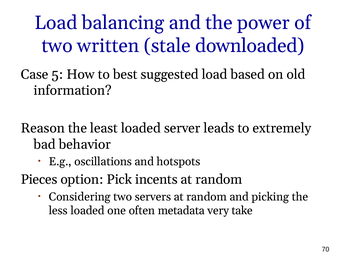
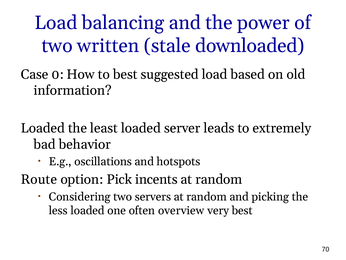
5: 5 -> 0
Reason at (43, 128): Reason -> Loaded
Pieces: Pieces -> Route
metadata: metadata -> overview
very take: take -> best
